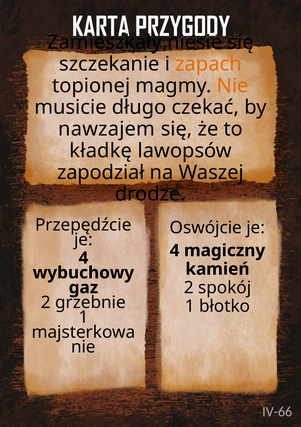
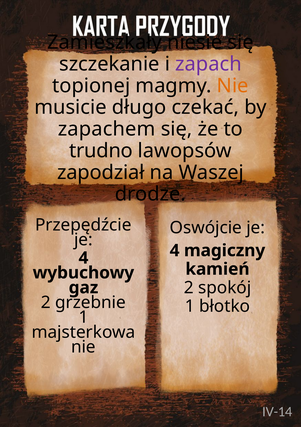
zapach colour: orange -> purple
nawzajem: nawzajem -> zapachem
kładkę: kładkę -> trudno
IV-66: IV-66 -> IV-14
